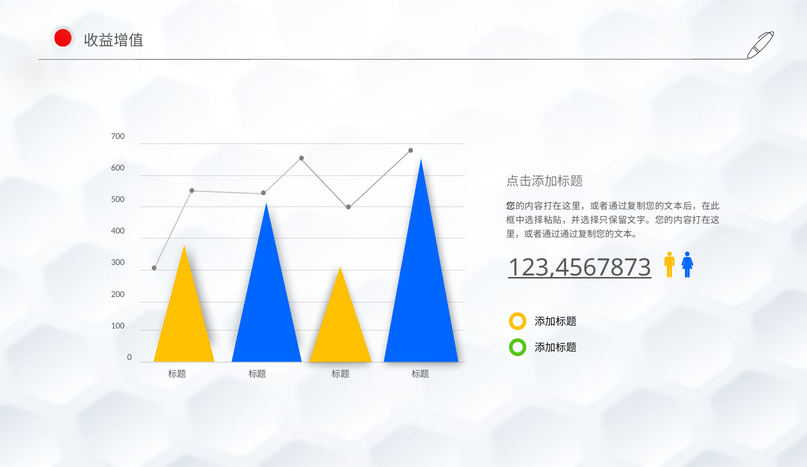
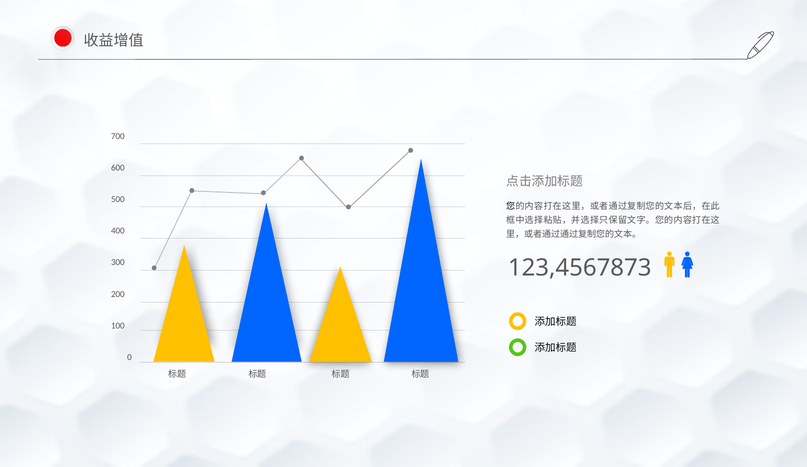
123,4567873 underline: present -> none
